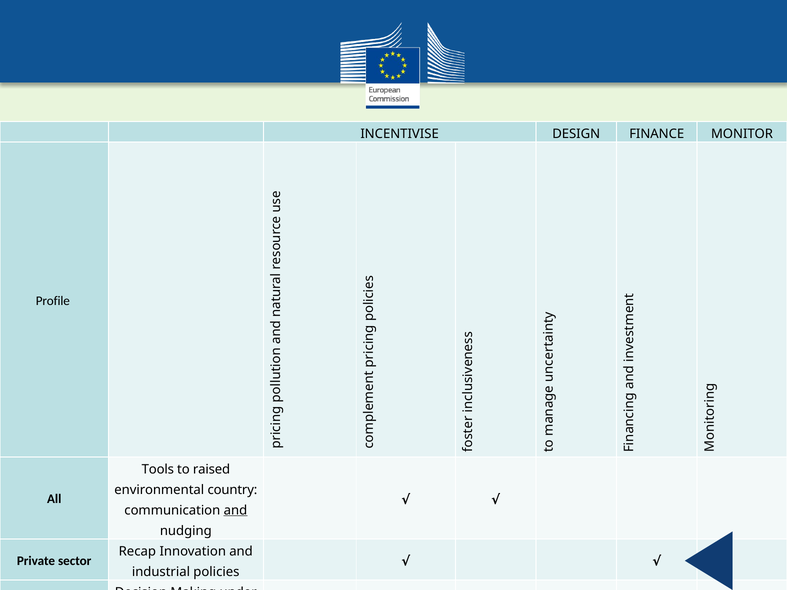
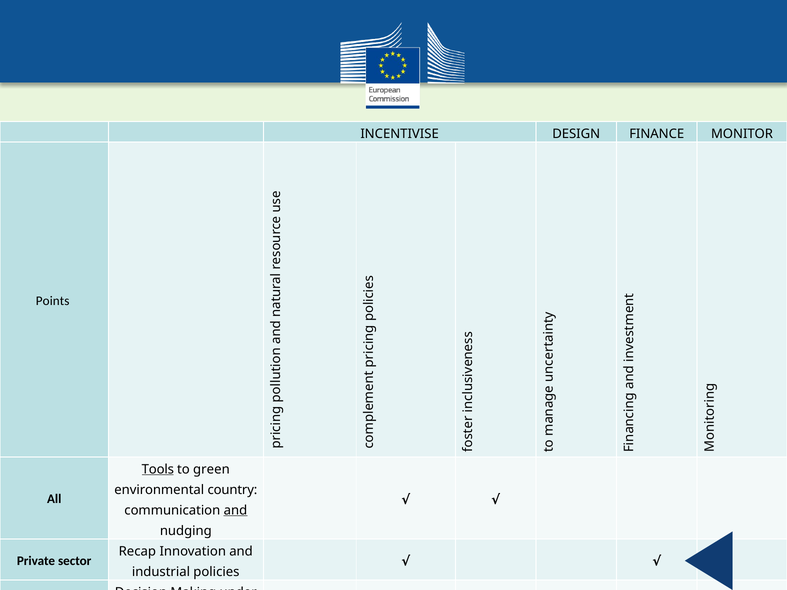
Profile: Profile -> Points
Tools underline: none -> present
to raised: raised -> green
